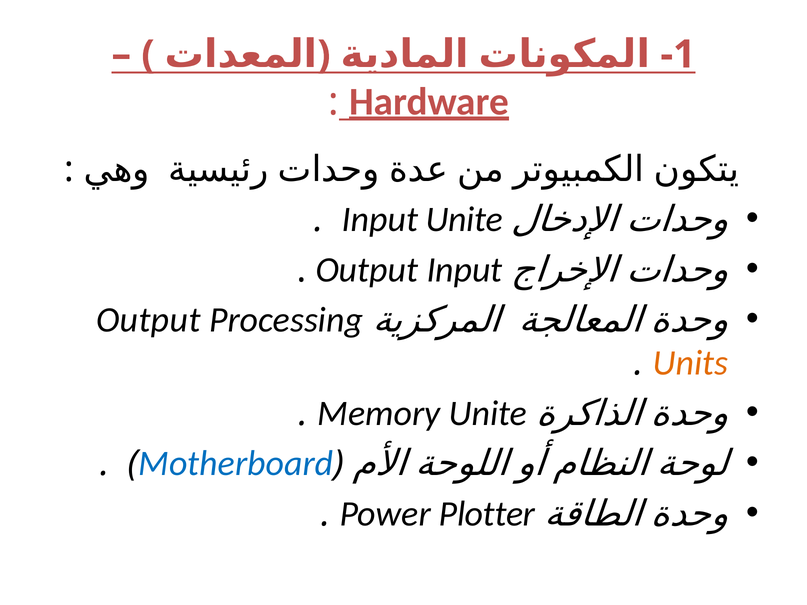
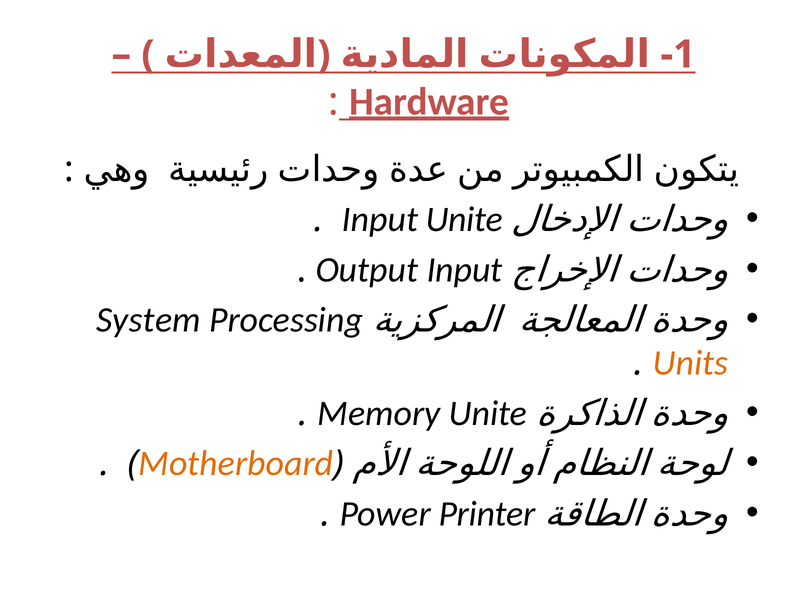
Output at (148, 320): Output -> System
Motherboard colour: blue -> orange
Plotter: Plotter -> Printer
